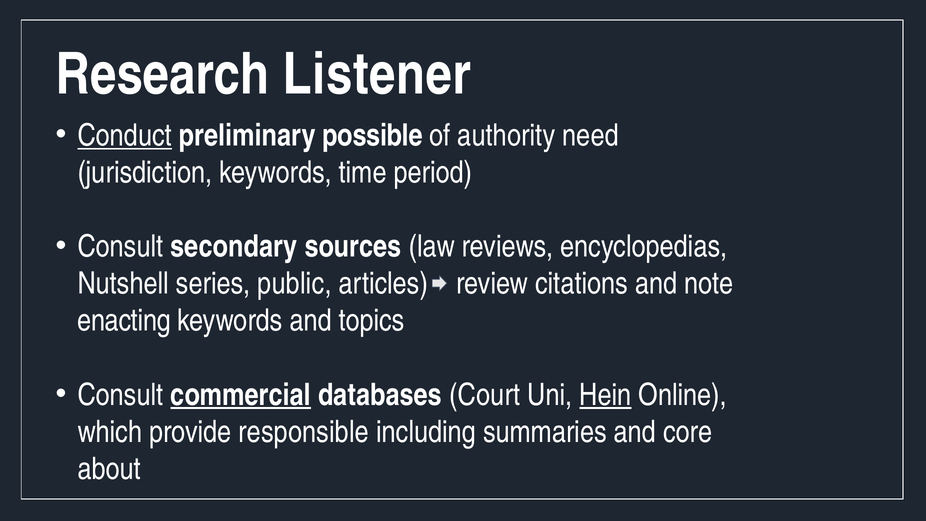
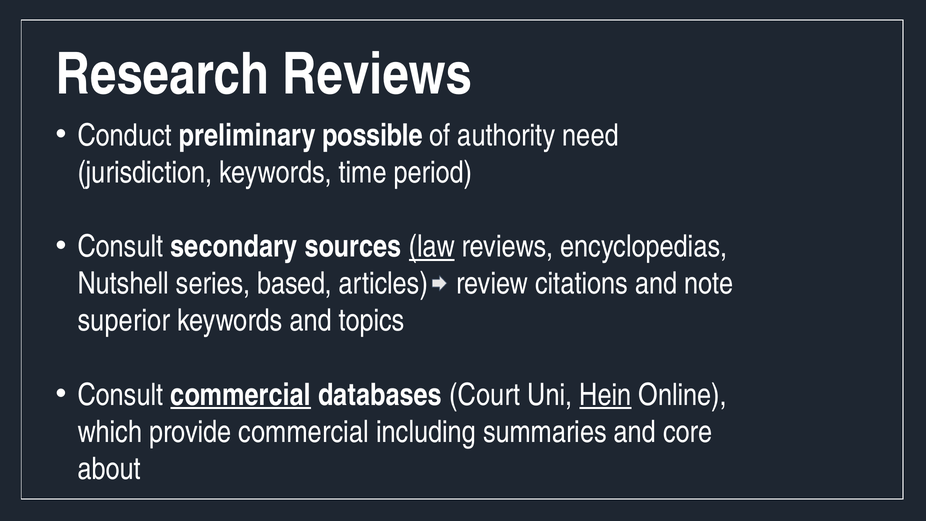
Research Listener: Listener -> Reviews
Conduct underline: present -> none
law underline: none -> present
public: public -> based
enacting: enacting -> superior
provide responsible: responsible -> commercial
